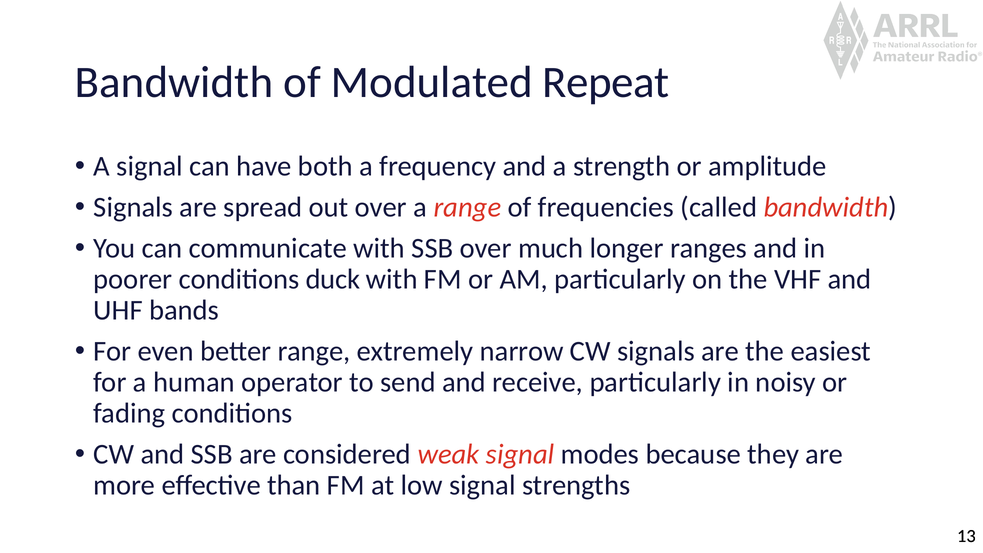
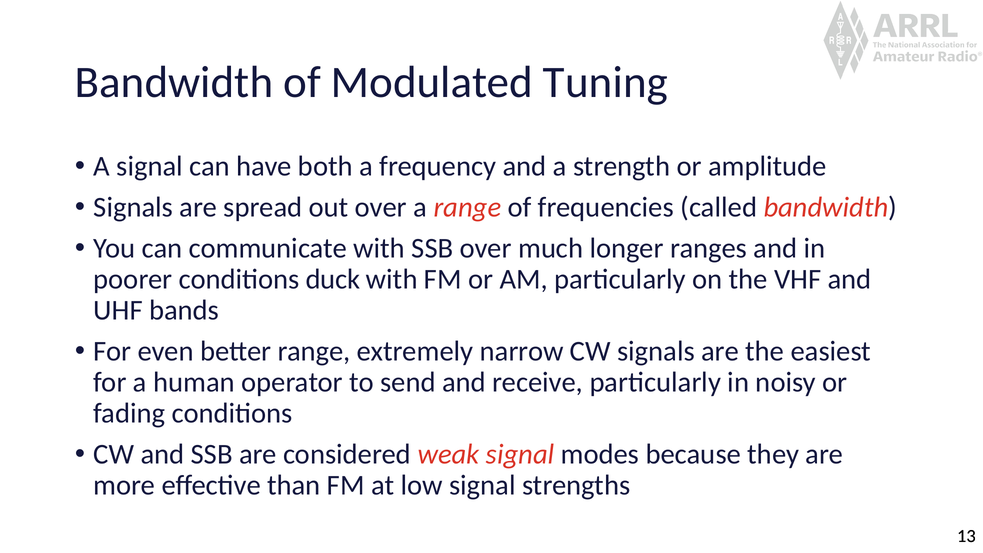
Repeat: Repeat -> Tuning
